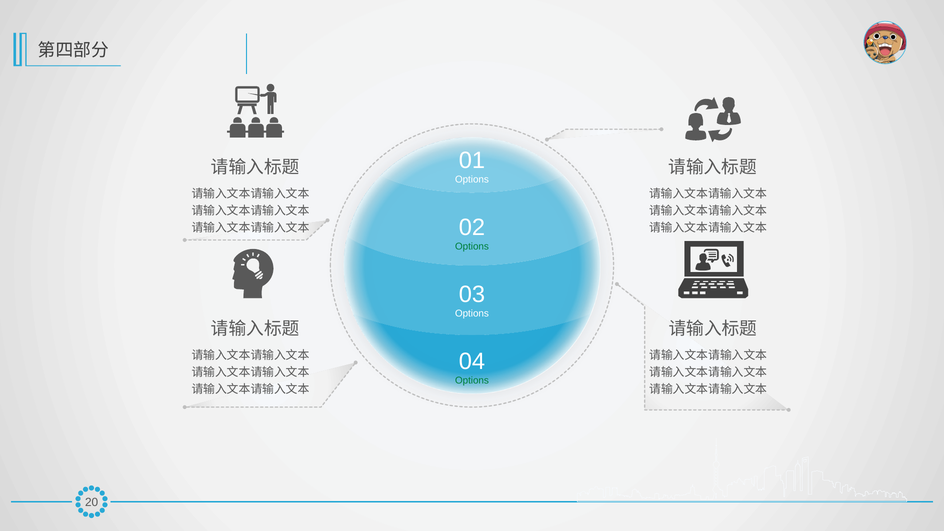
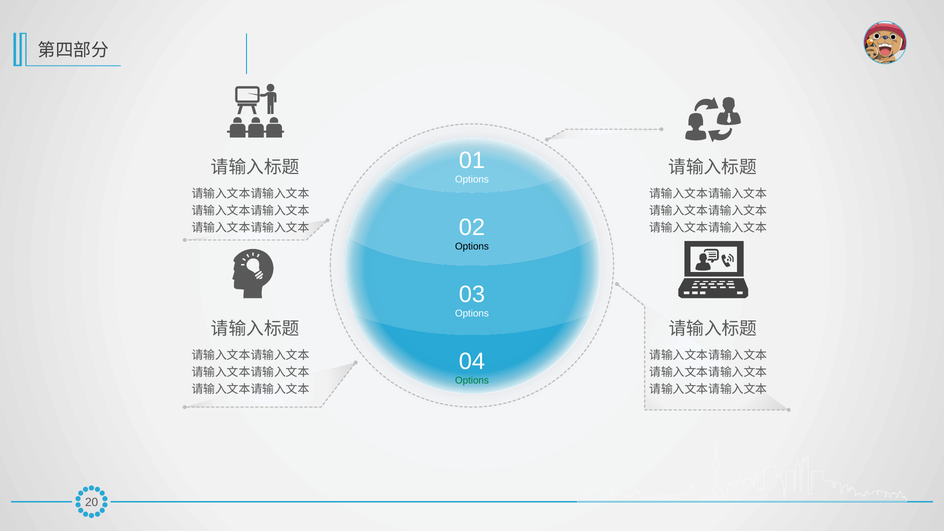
Options at (472, 246) colour: green -> black
